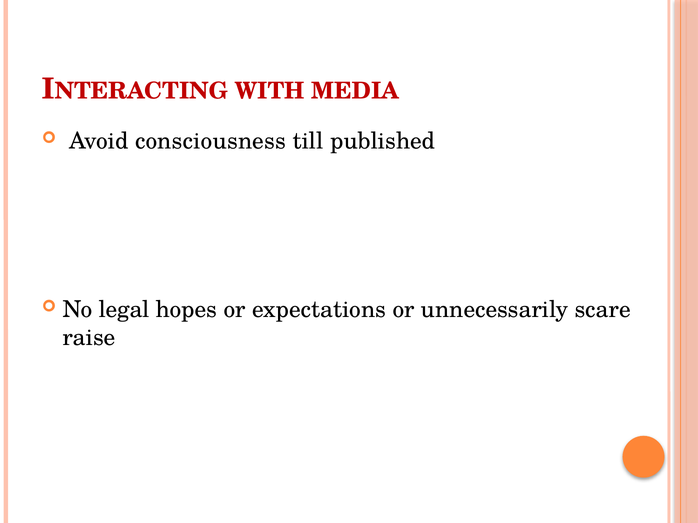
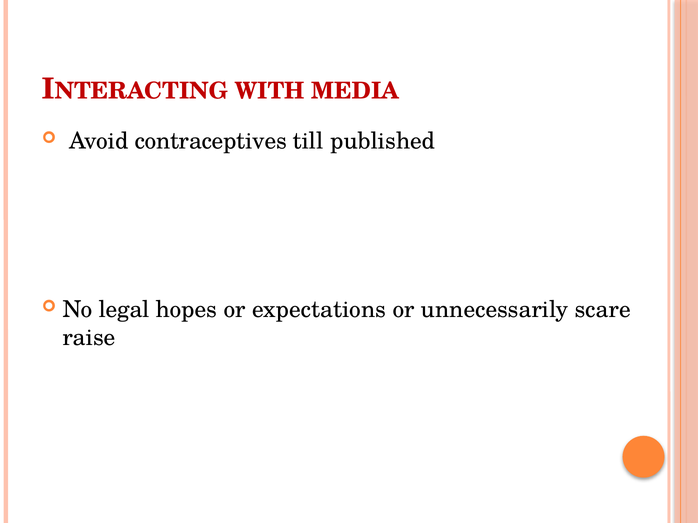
consciousness: consciousness -> contraceptives
